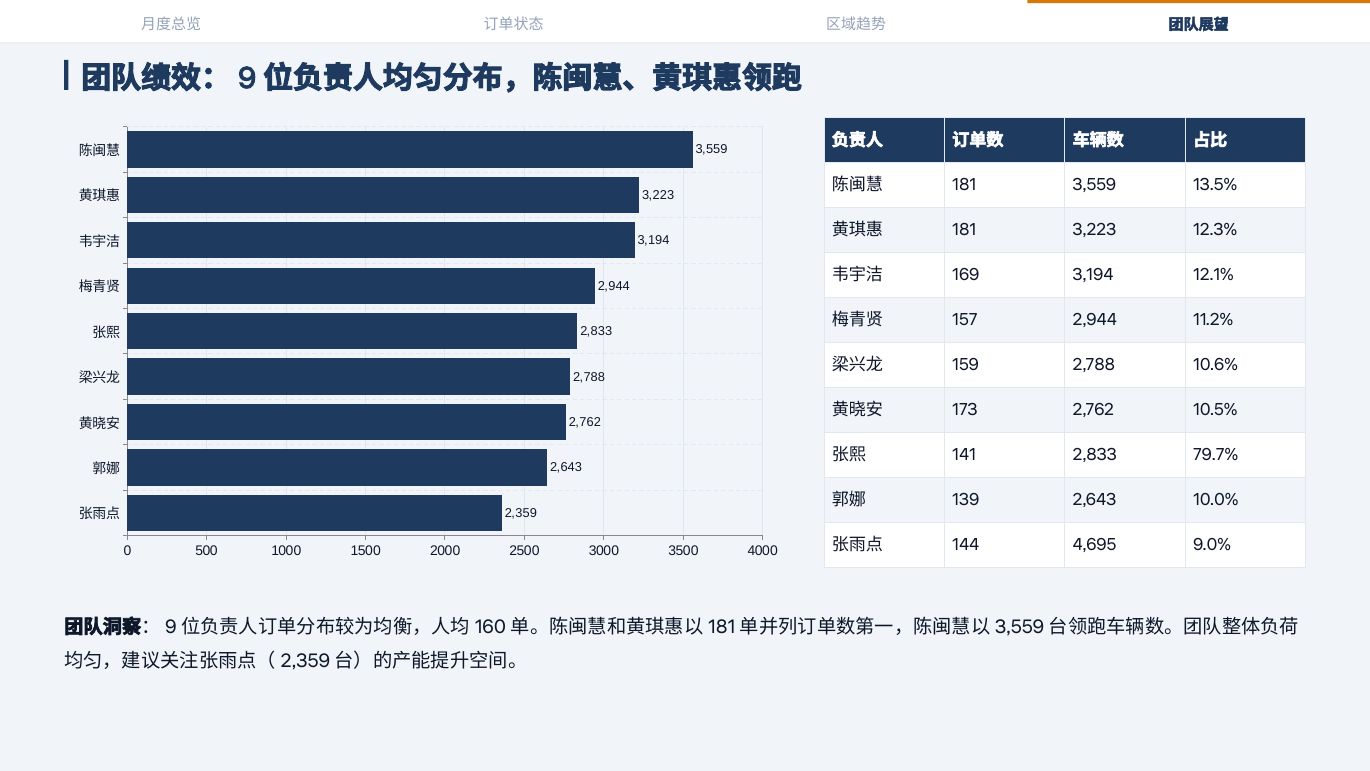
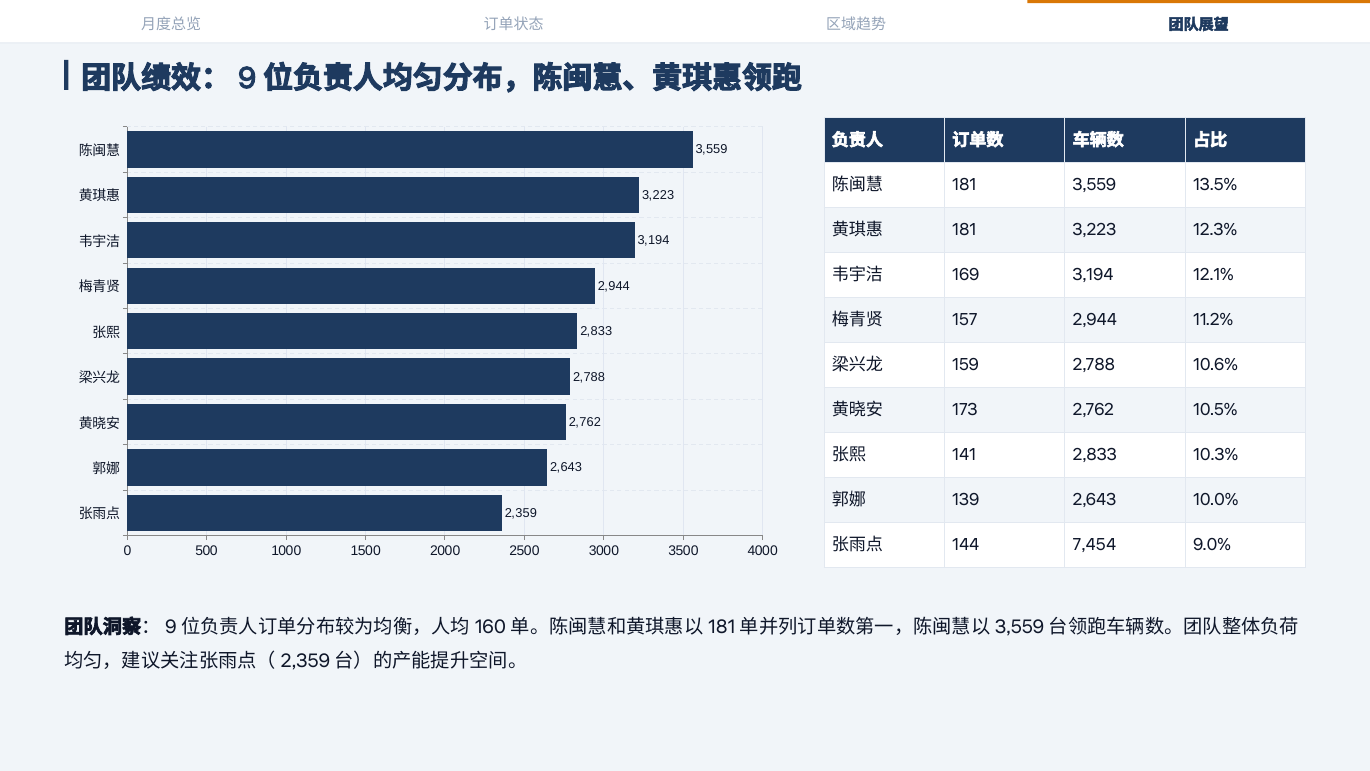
79.7%: 79.7% -> 10.3%
4,695: 4,695 -> 7,454
